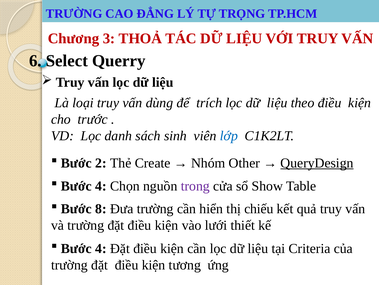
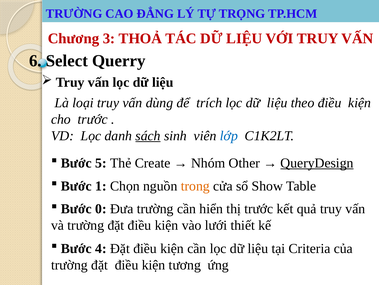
sách underline: none -> present
2: 2 -> 5
4 at (101, 186): 4 -> 1
trong colour: purple -> orange
8: 8 -> 0
thị chiếu: chiếu -> trước
